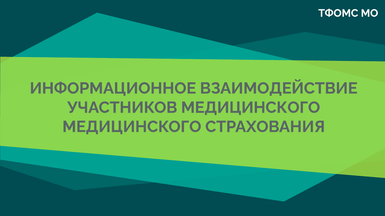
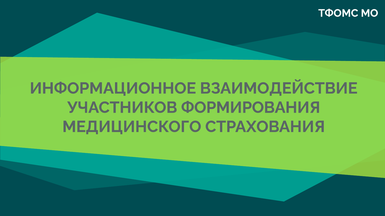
УЧАСТНИКОВ МЕДИЦИНСКОГО: МЕДИЦИНСКОГО -> ФОРМИРОВАНИЯ
